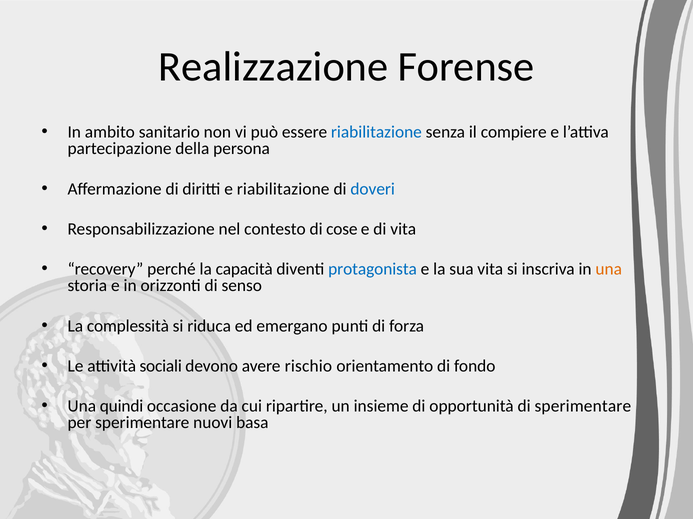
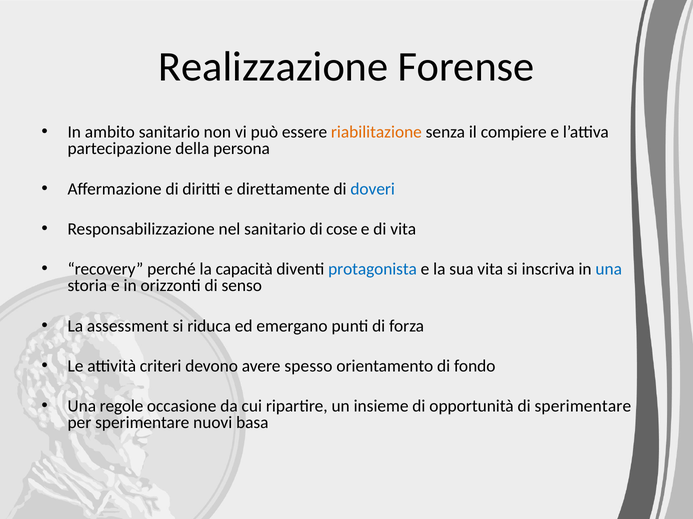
riabilitazione at (376, 132) colour: blue -> orange
e riabilitazione: riabilitazione -> direttamente
nel contesto: contesto -> sanitario
una at (609, 270) colour: orange -> blue
complessità: complessità -> assessment
sociali: sociali -> criteri
rischio: rischio -> spesso
quindi: quindi -> regole
